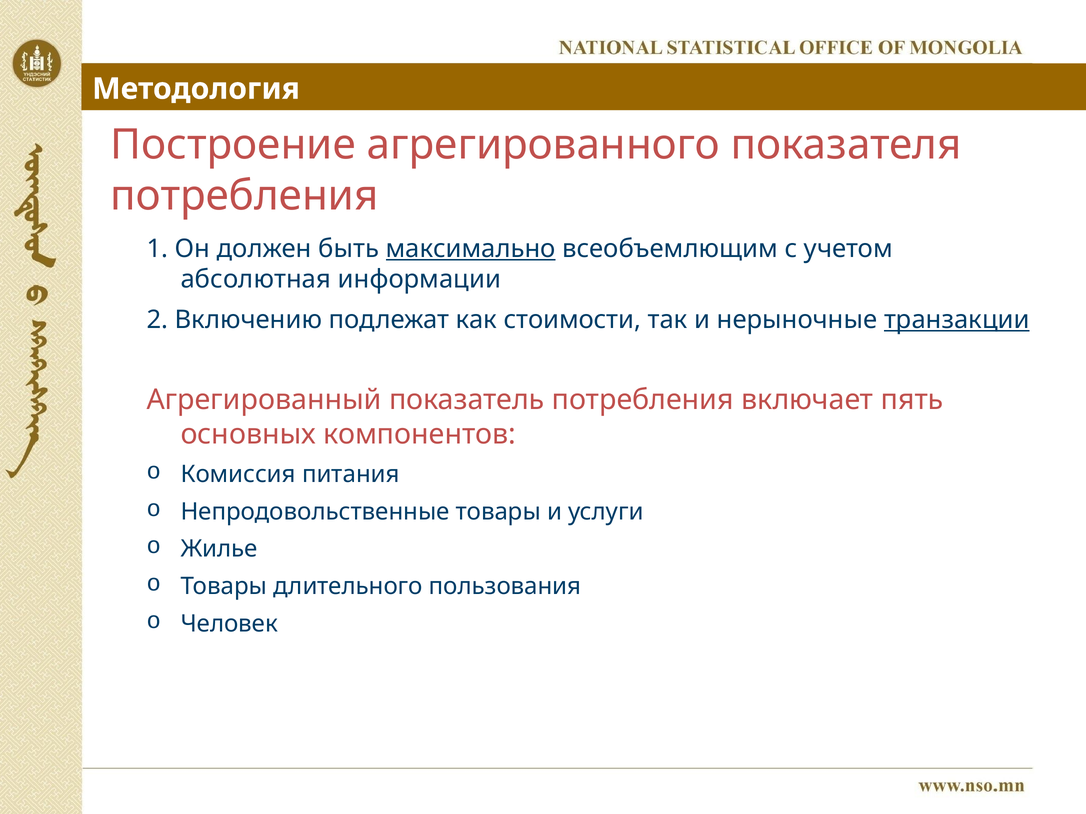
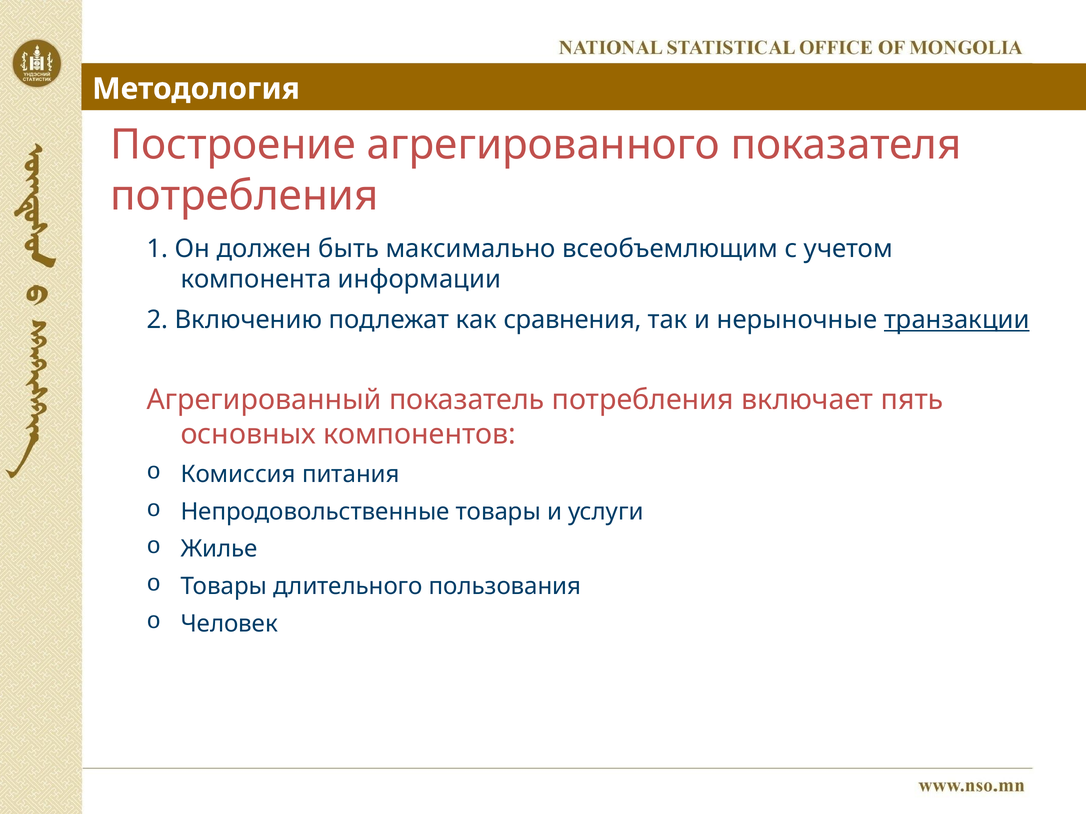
максимально underline: present -> none
абсолютная: абсолютная -> компонента
стоимости: стоимости -> сравнения
